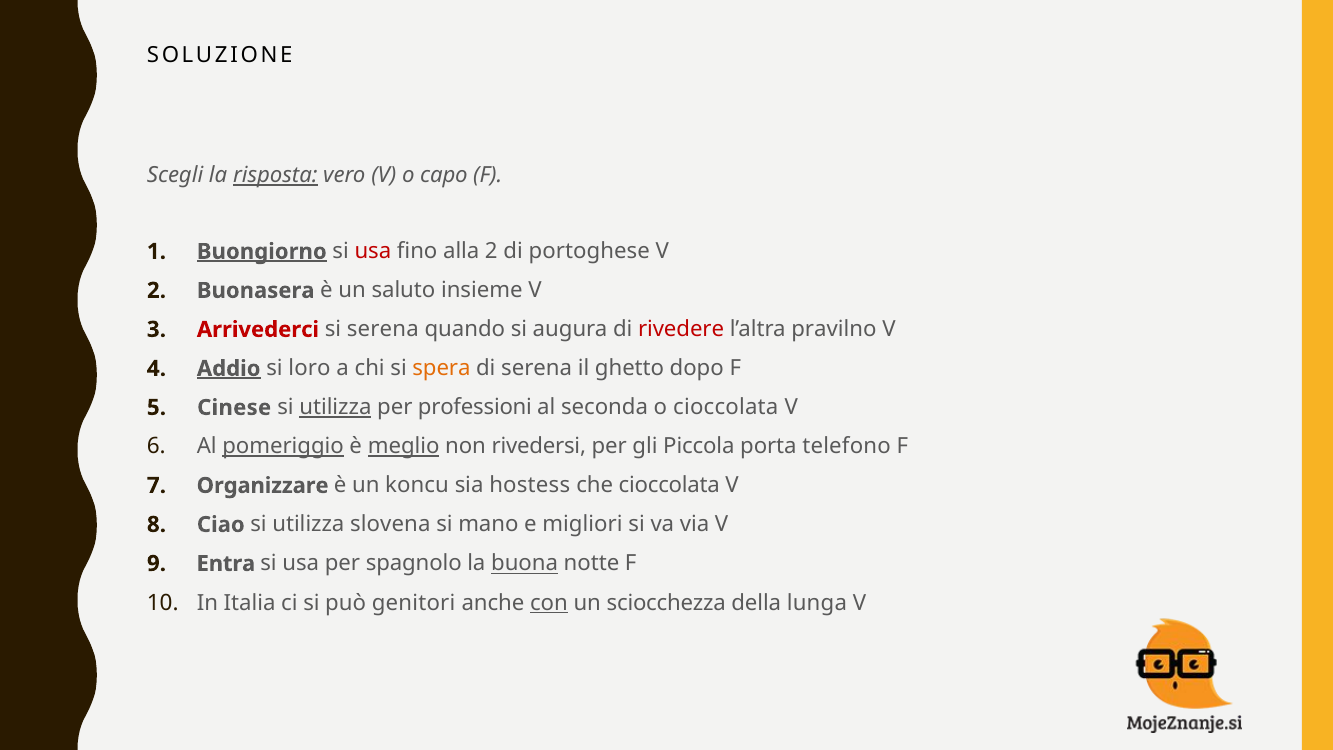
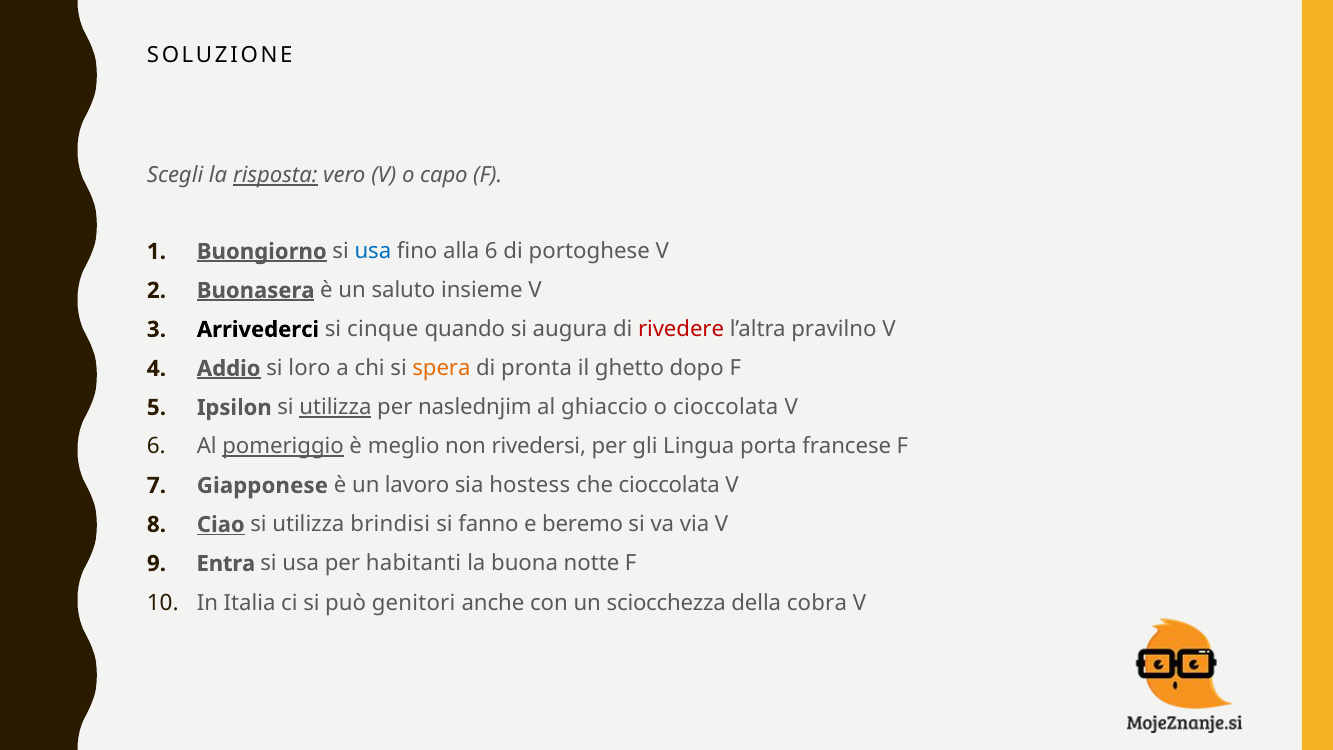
usa at (373, 251) colour: red -> blue
alla 2: 2 -> 6
Buonasera underline: none -> present
Arrivederci colour: red -> black
si serena: serena -> cinque
di serena: serena -> pronta
Cinese: Cinese -> Ipsilon
professioni: professioni -> naslednjim
seconda: seconda -> ghiaccio
meglio underline: present -> none
Piccola: Piccola -> Lingua
telefono: telefono -> francese
Organizzare: Organizzare -> Giapponese
koncu: koncu -> lavoro
Ciao underline: none -> present
slovena: slovena -> brindisi
mano: mano -> fanno
migliori: migliori -> beremo
spagnolo: spagnolo -> habitanti
buona underline: present -> none
con underline: present -> none
lunga: lunga -> cobra
